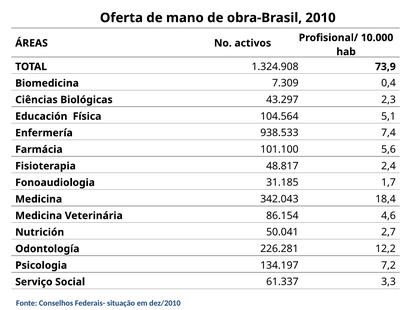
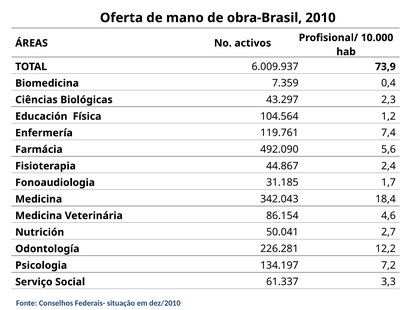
1.324.908: 1.324.908 -> 6.009.937
7.309: 7.309 -> 7.359
5,1: 5,1 -> 1,2
938.533: 938.533 -> 119.761
101.100: 101.100 -> 492.090
48.817: 48.817 -> 44.867
